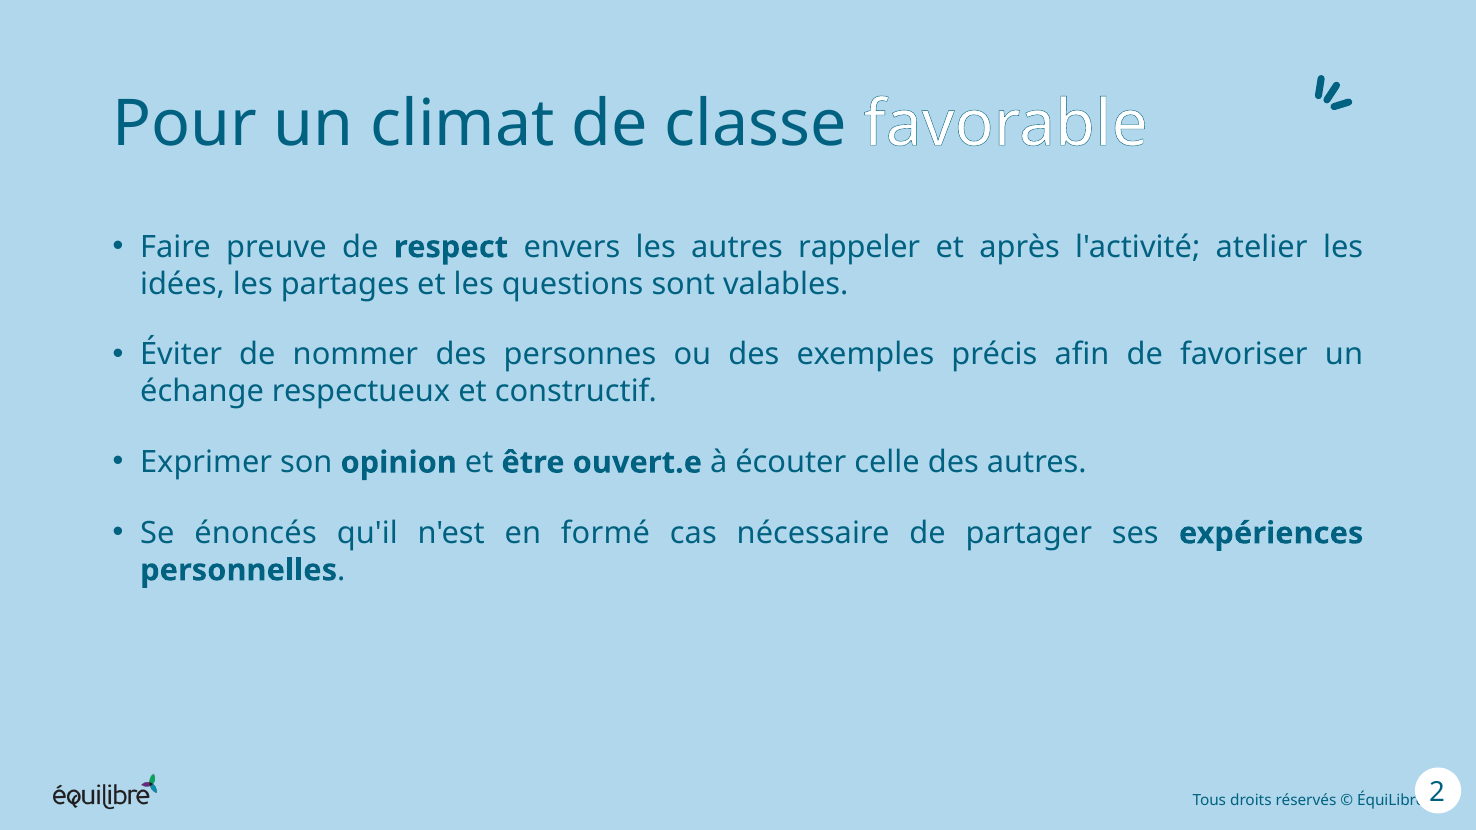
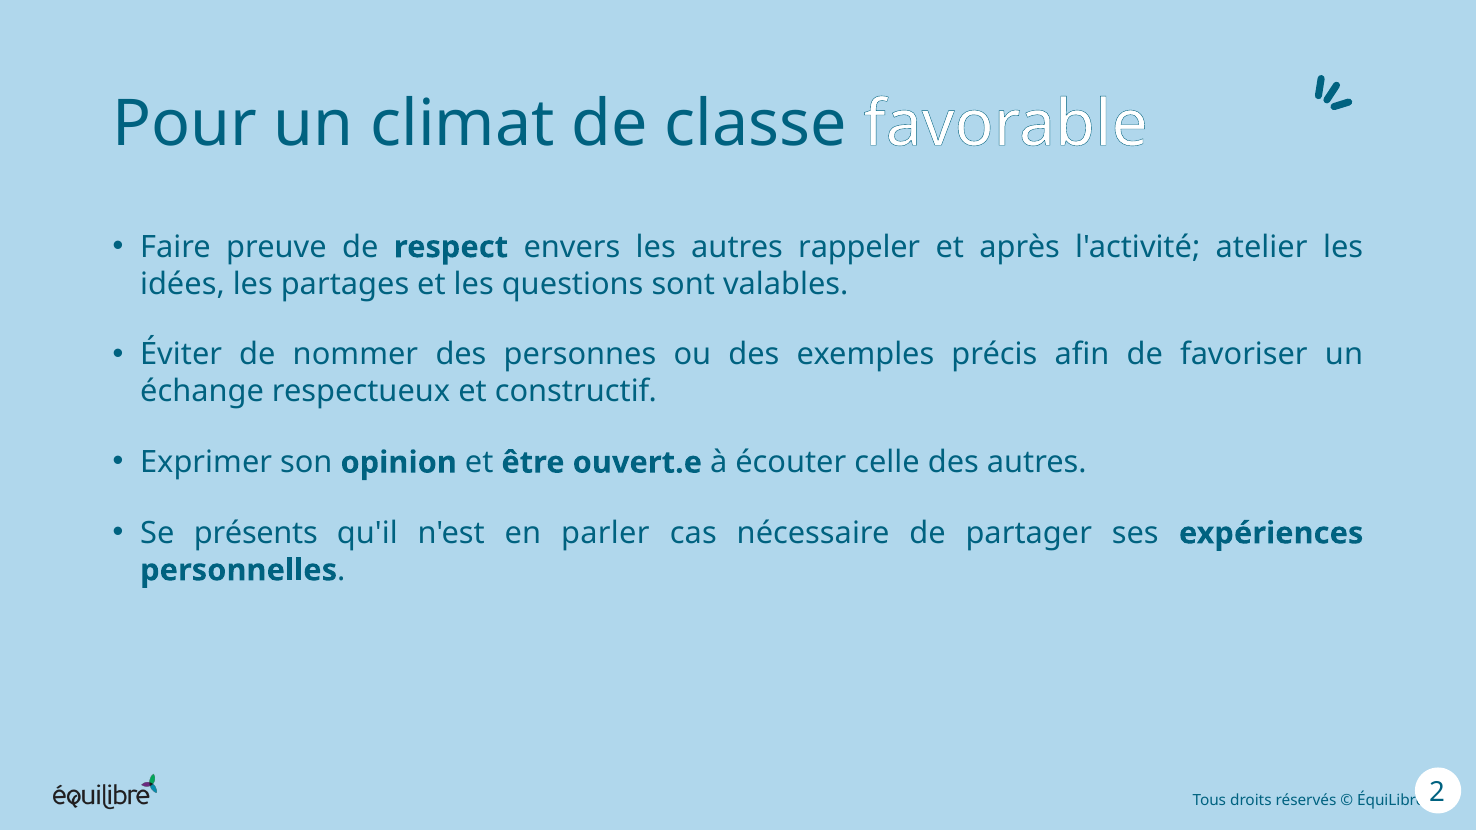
énoncés: énoncés -> présents
formé: formé -> parler
